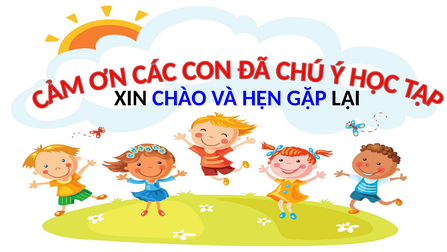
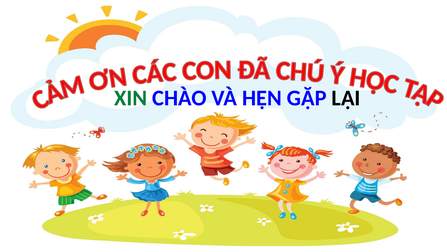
XIN colour: black -> green
